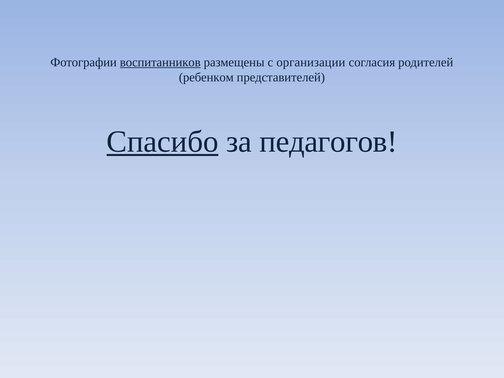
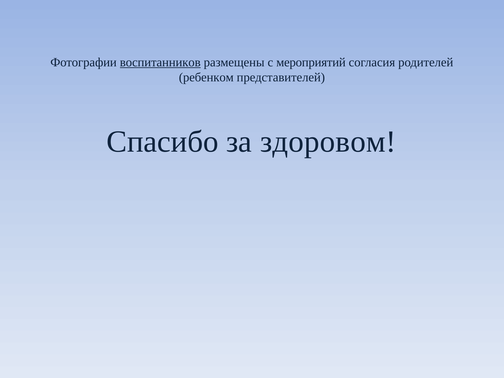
организации: организации -> мероприятий
Спасибо underline: present -> none
педагогов: педагогов -> здоровом
